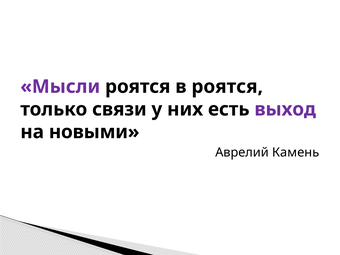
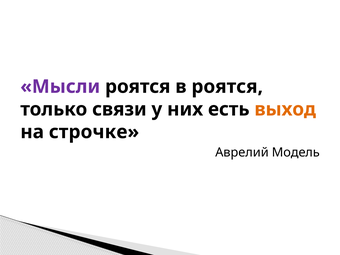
выход colour: purple -> orange
новыми: новыми -> строчке
Камень: Камень -> Модель
